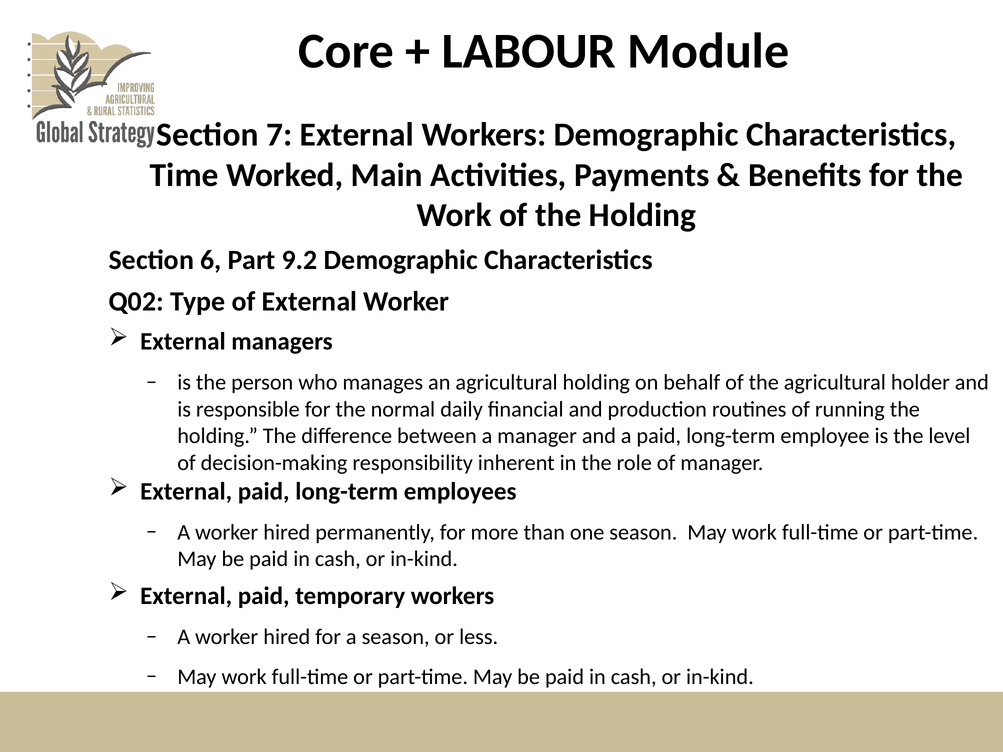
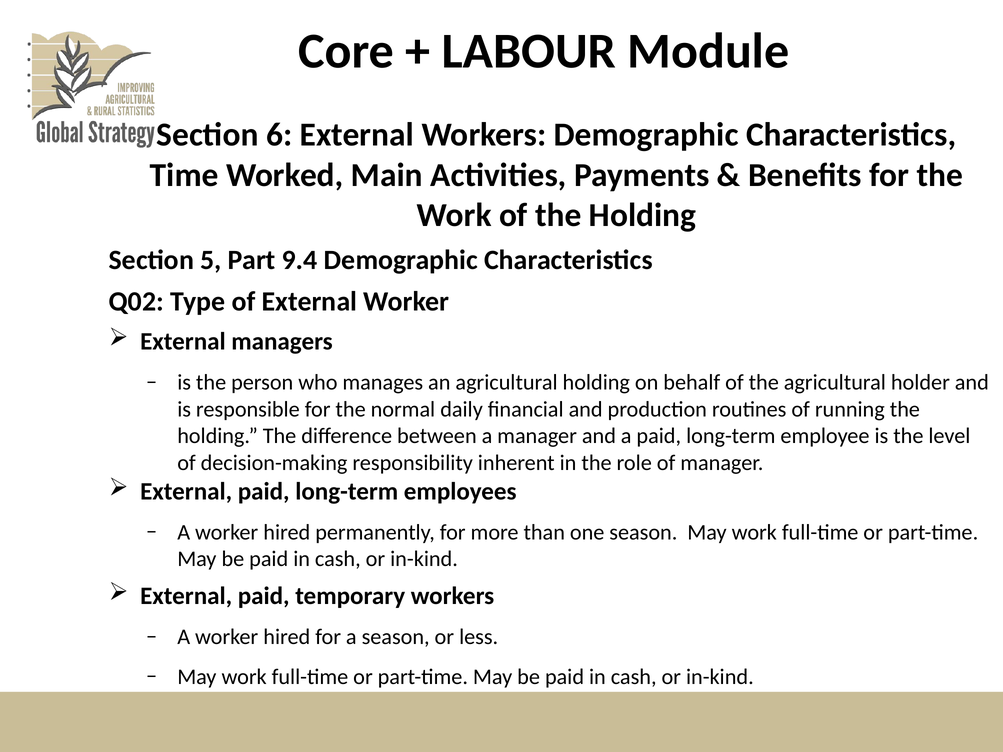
7: 7 -> 6
6: 6 -> 5
9.2: 9.2 -> 9.4
